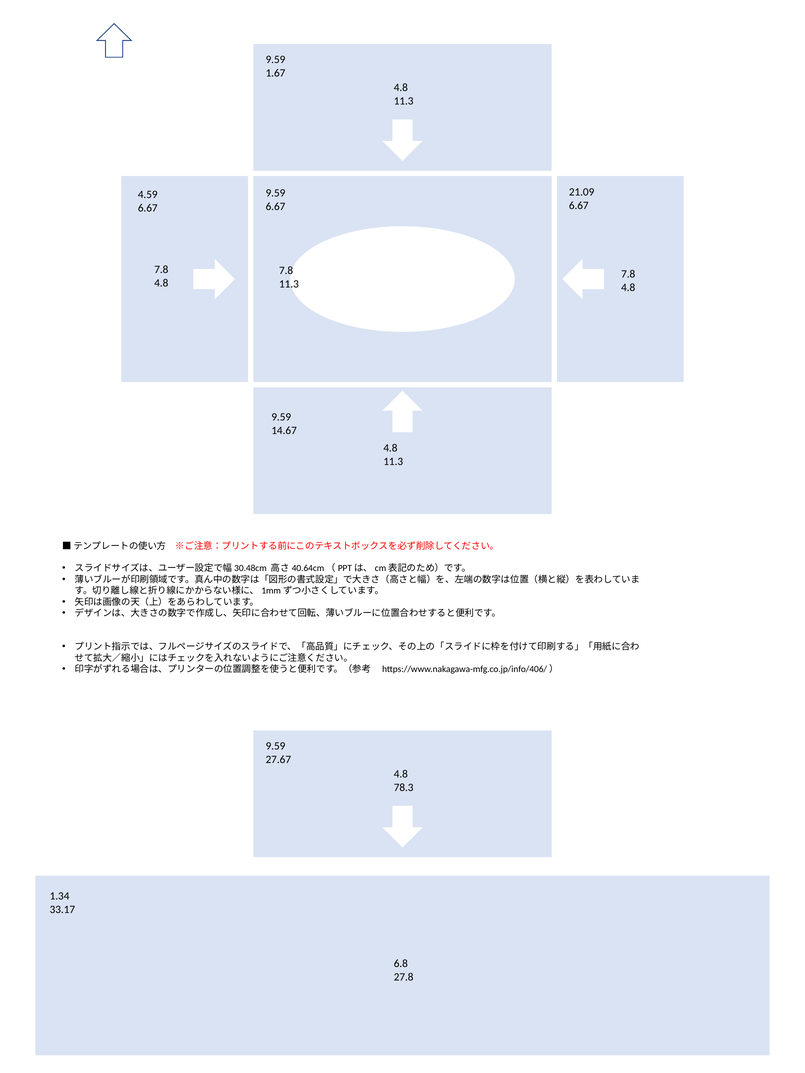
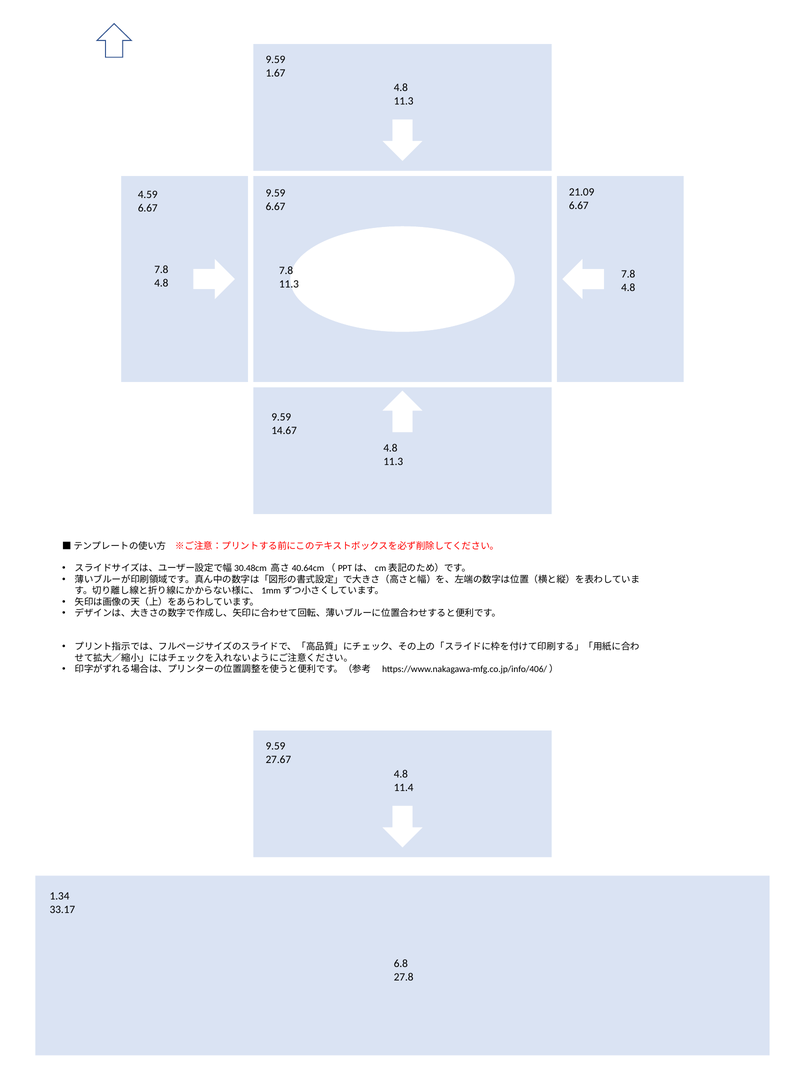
78.3: 78.3 -> 11.4
